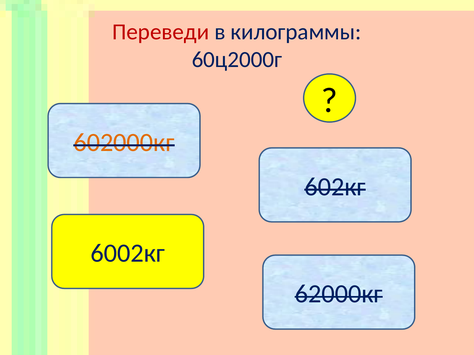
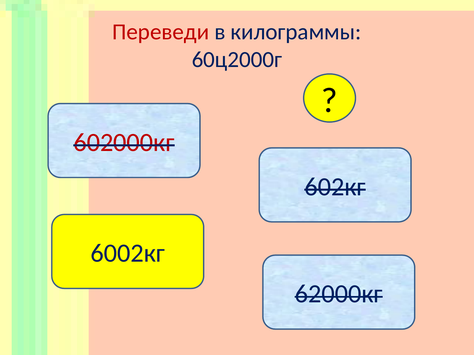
602000кг colour: orange -> red
